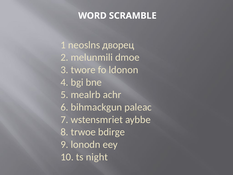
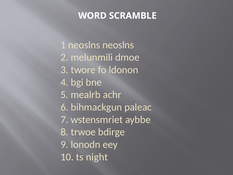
neoslns дворец: дворец -> neoslns
